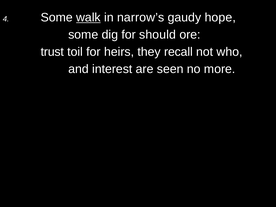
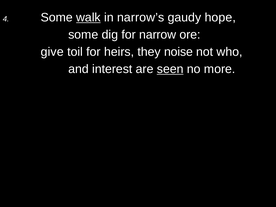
should: should -> narrow
trust: trust -> give
recall: recall -> noise
seen underline: none -> present
